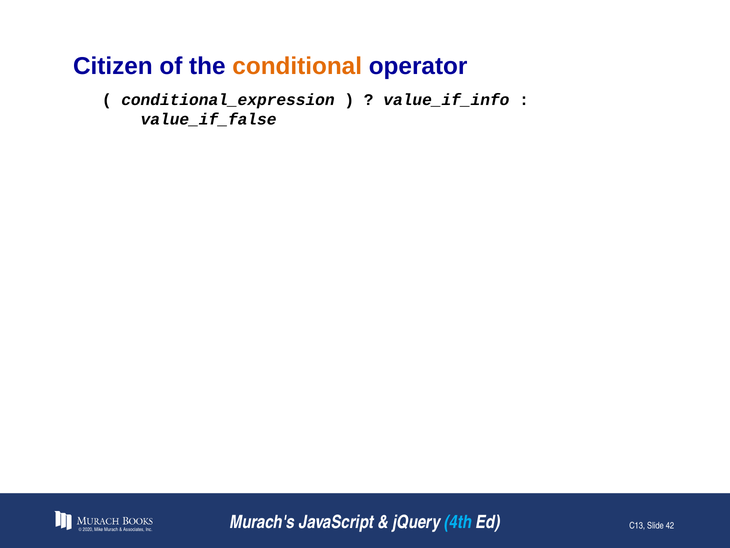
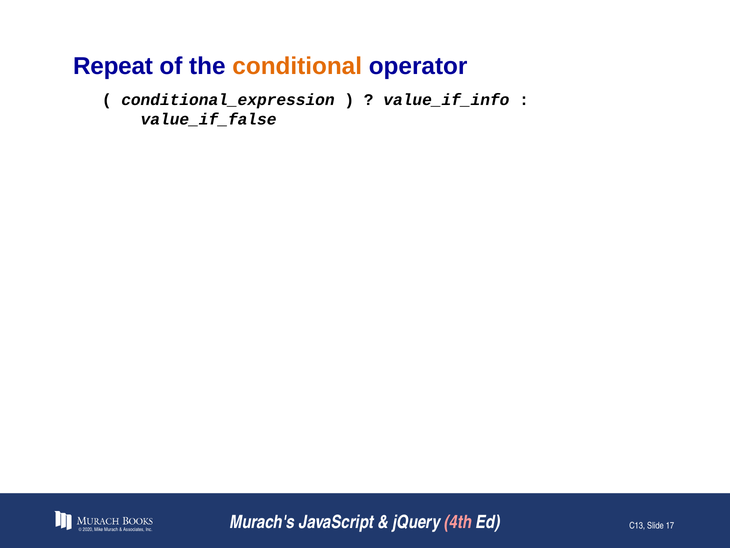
Citizen: Citizen -> Repeat
4th colour: light blue -> pink
42: 42 -> 17
